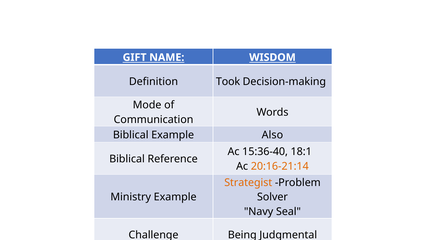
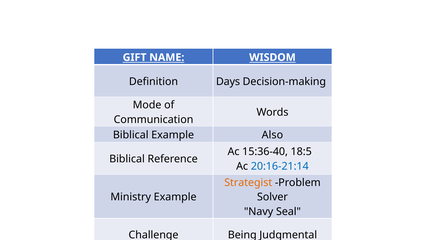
Took: Took -> Days
18:1: 18:1 -> 18:5
20:16-21:14 colour: orange -> blue
